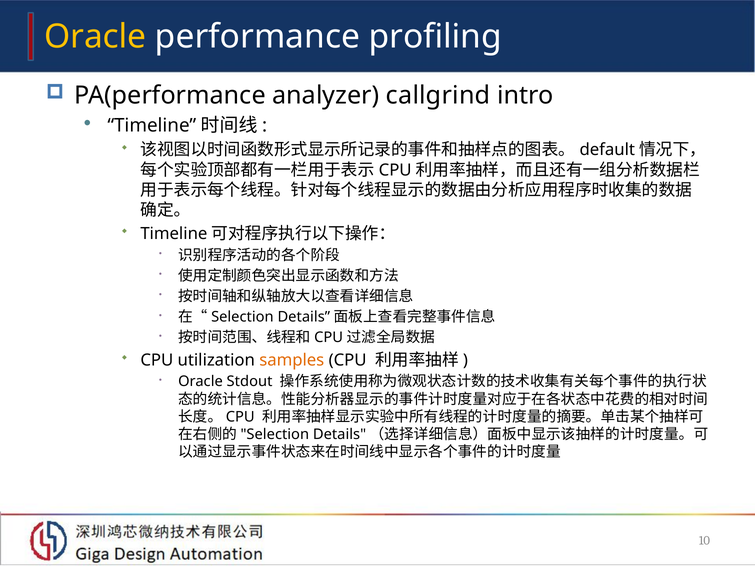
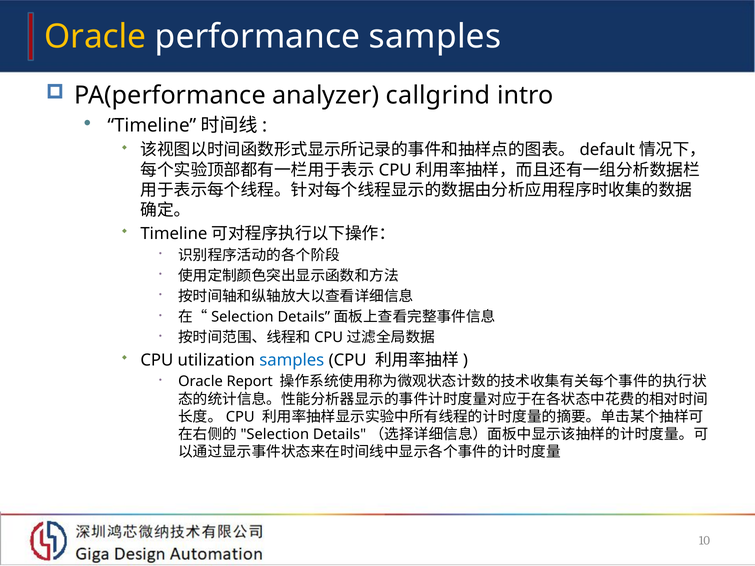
performance profiling: profiling -> samples
samples at (292, 360) colour: orange -> blue
Stdout: Stdout -> Report
